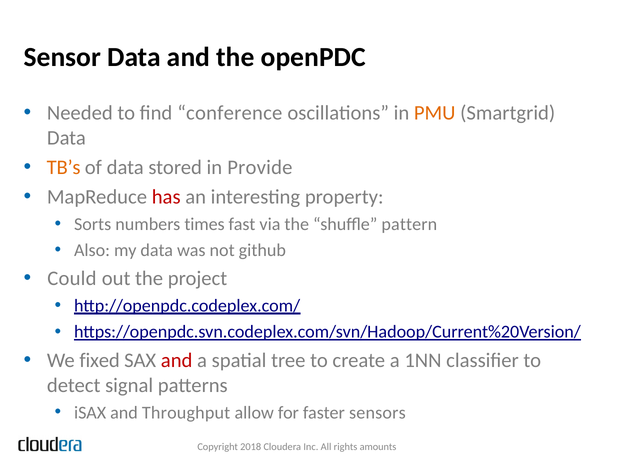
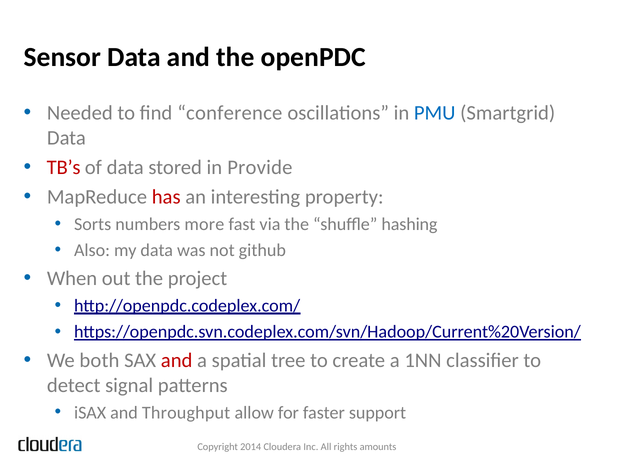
PMU colour: orange -> blue
TB’s colour: orange -> red
times: times -> more
pattern: pattern -> hashing
Could: Could -> When
fixed: fixed -> both
sensors: sensors -> support
2018: 2018 -> 2014
